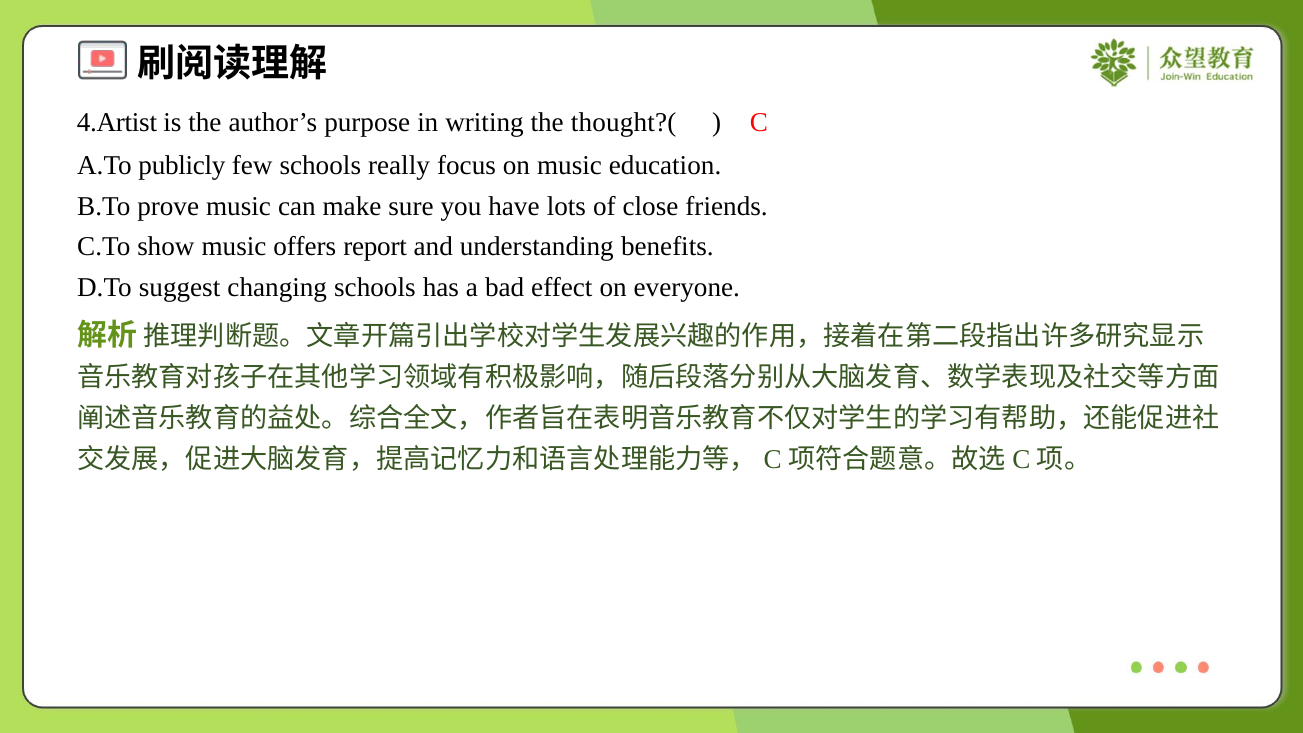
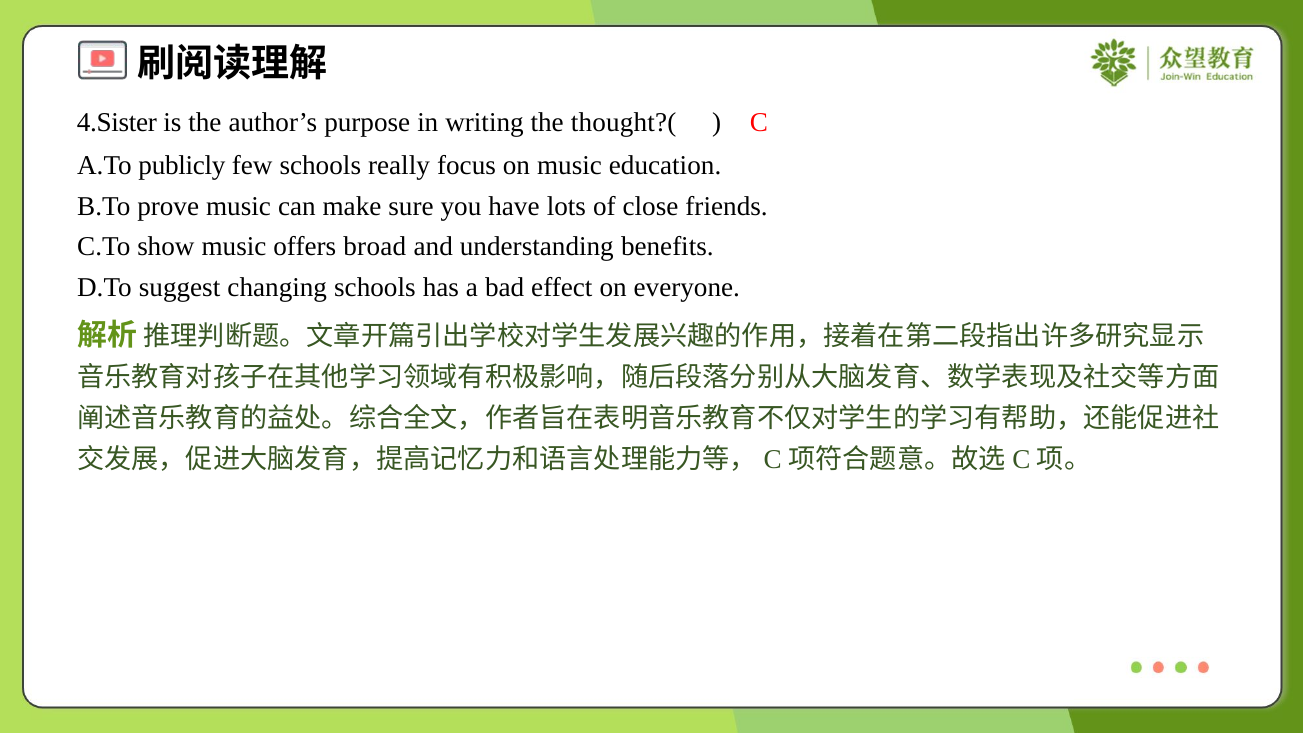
4.Artist: 4.Artist -> 4.Sister
report: report -> broad
